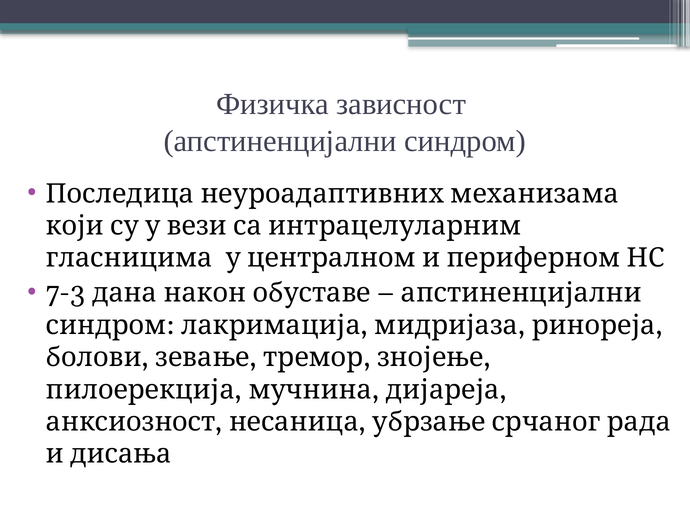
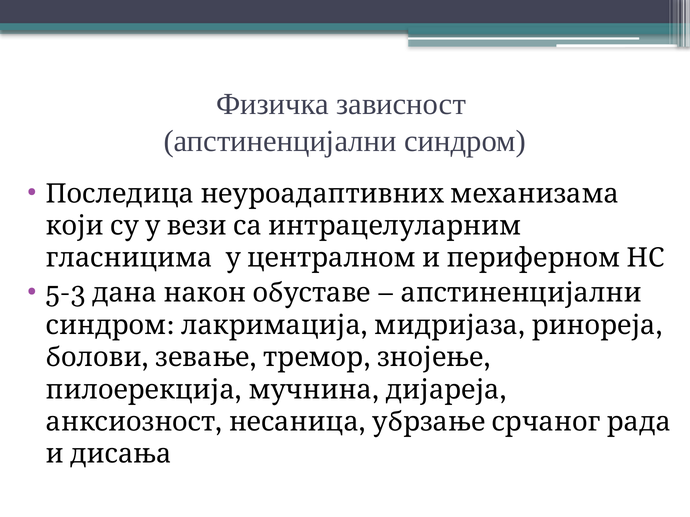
7-3: 7-3 -> 5-3
